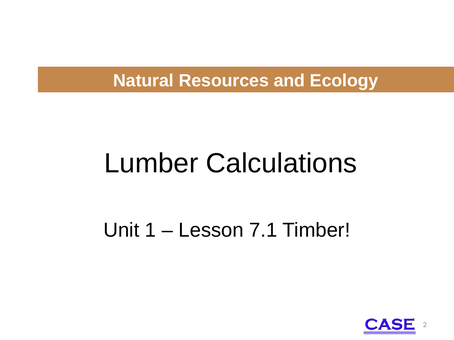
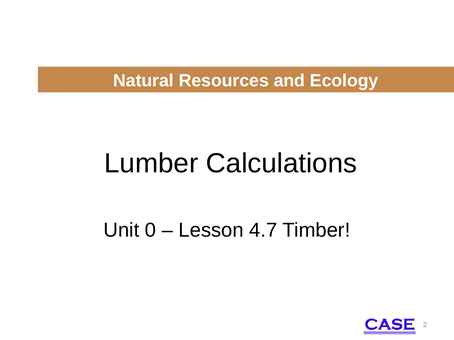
1: 1 -> 0
7.1: 7.1 -> 4.7
